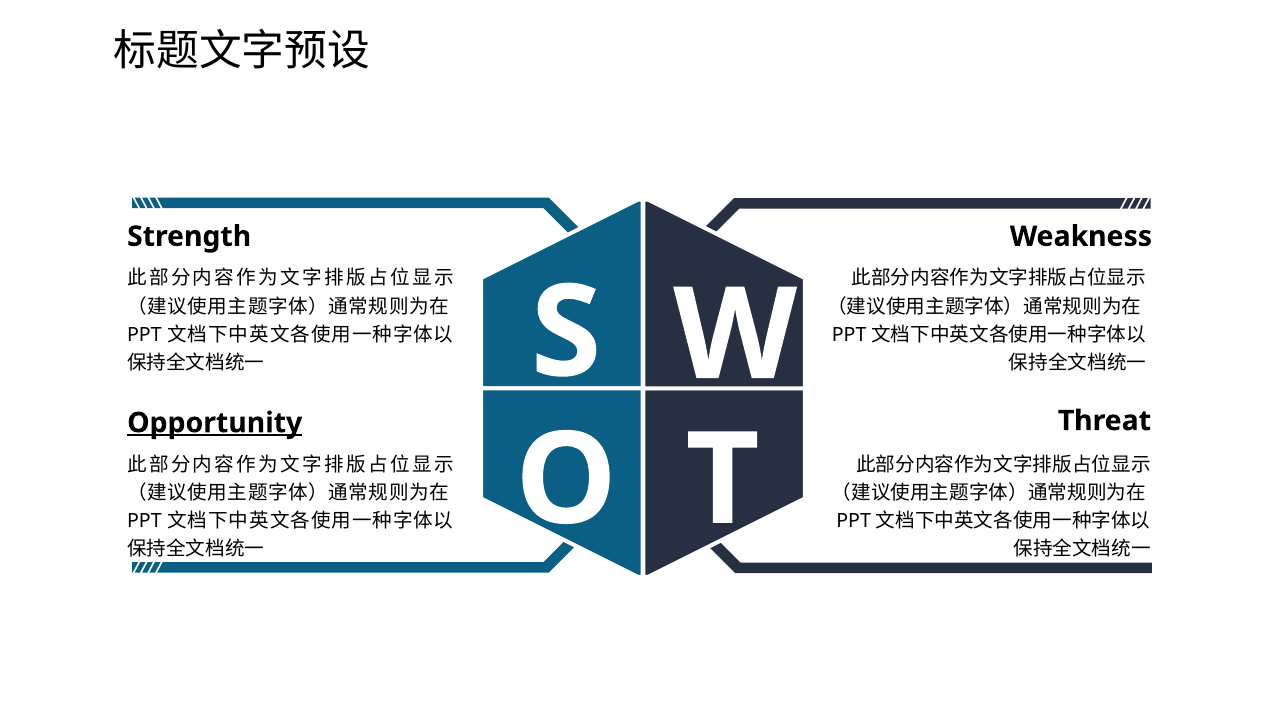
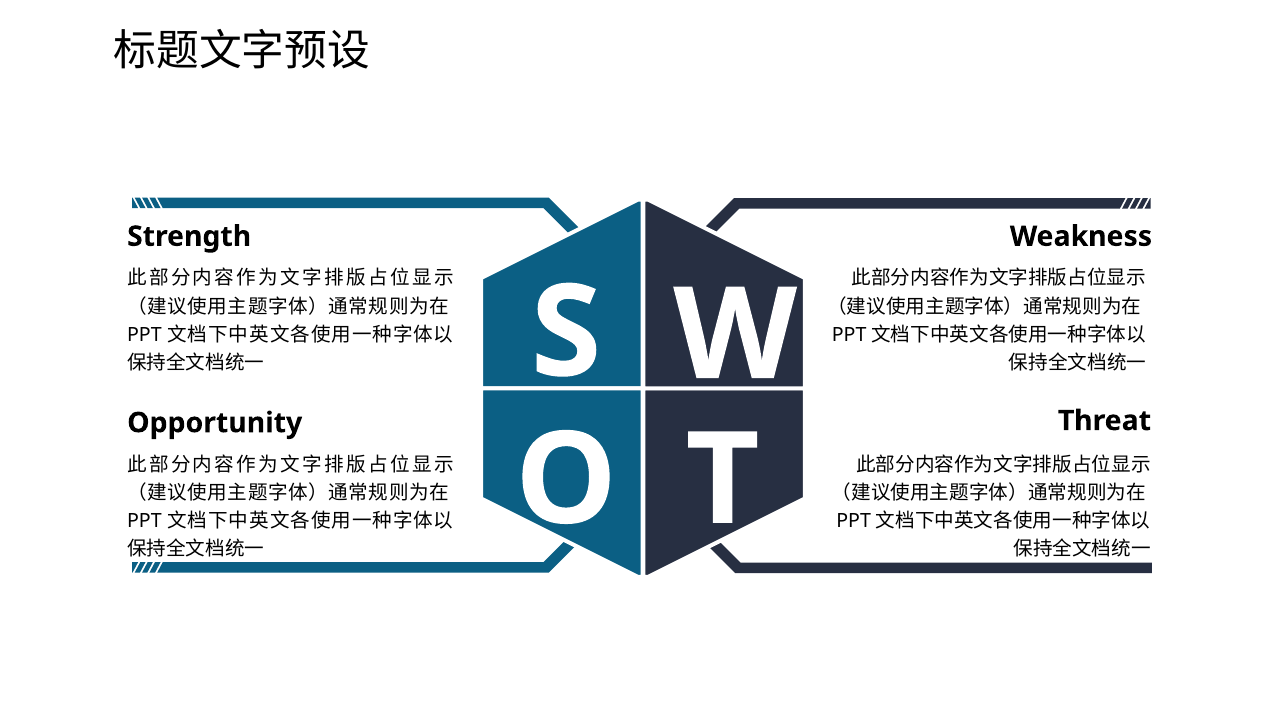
Opportunity underline: present -> none
